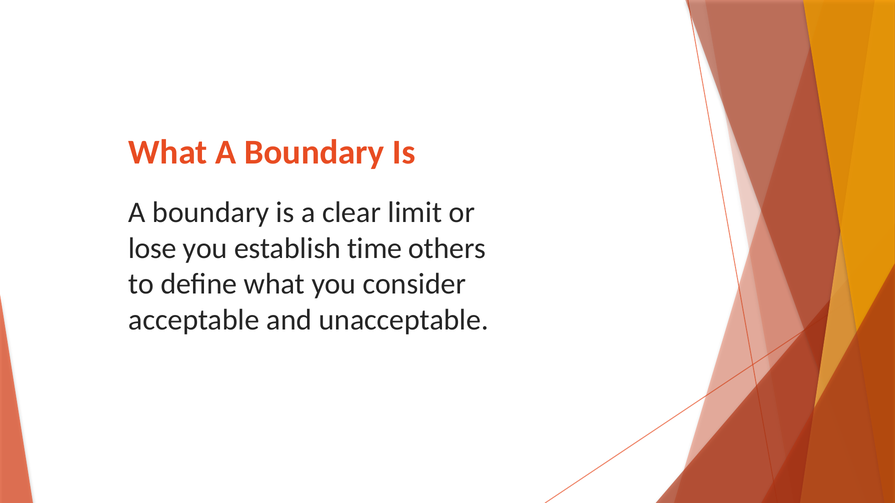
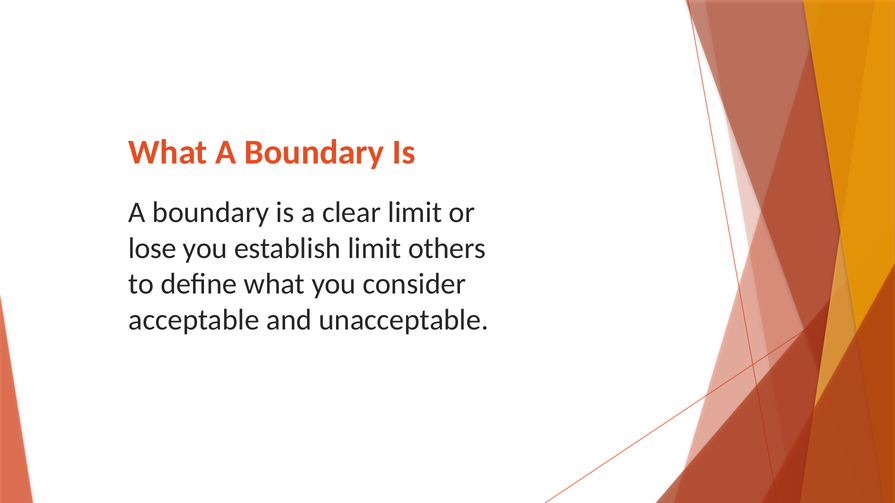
establish time: time -> limit
